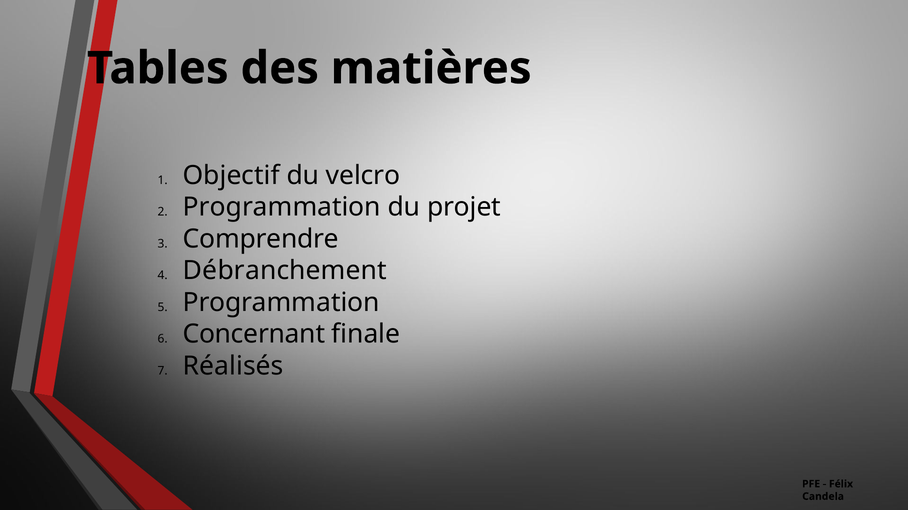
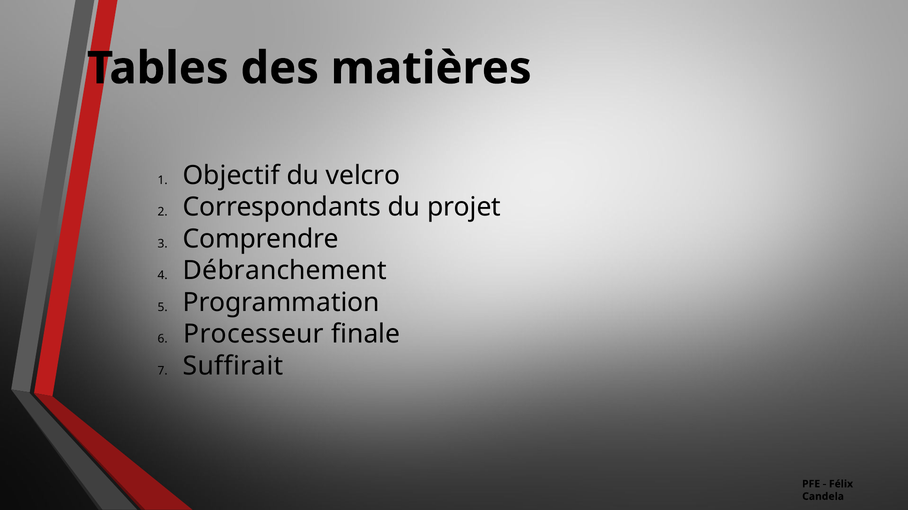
Programmation at (282, 208): Programmation -> Correspondants
Concernant: Concernant -> Processeur
Réalisés: Réalisés -> Suffirait
